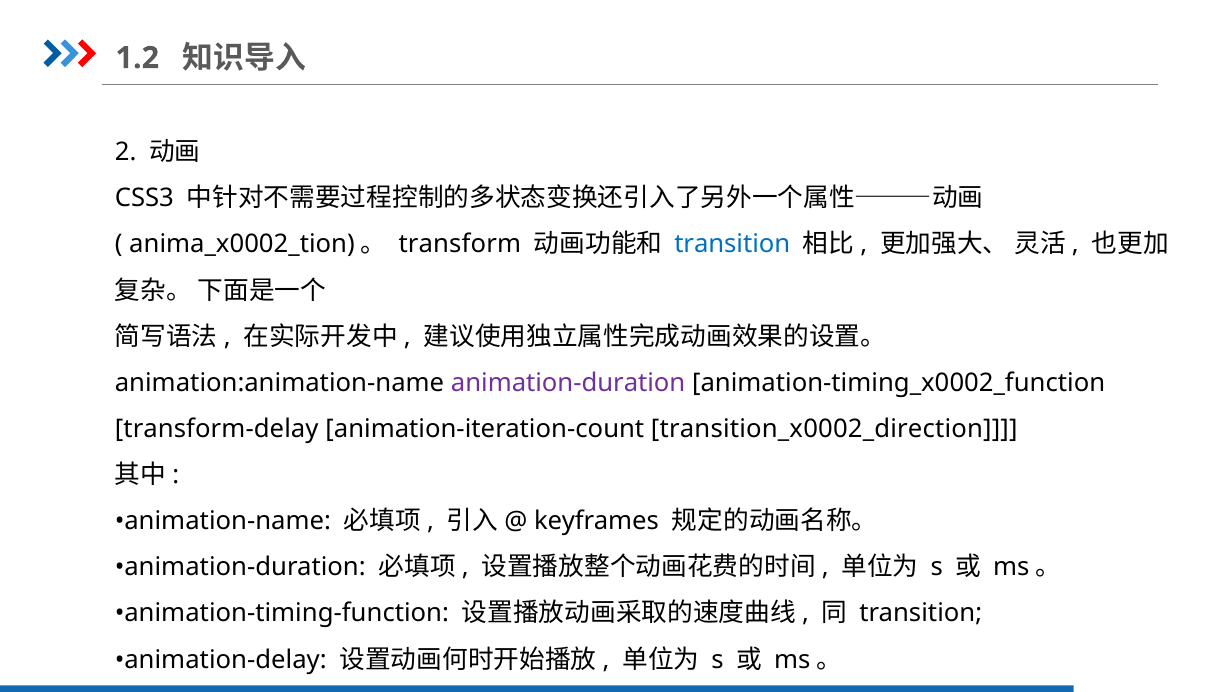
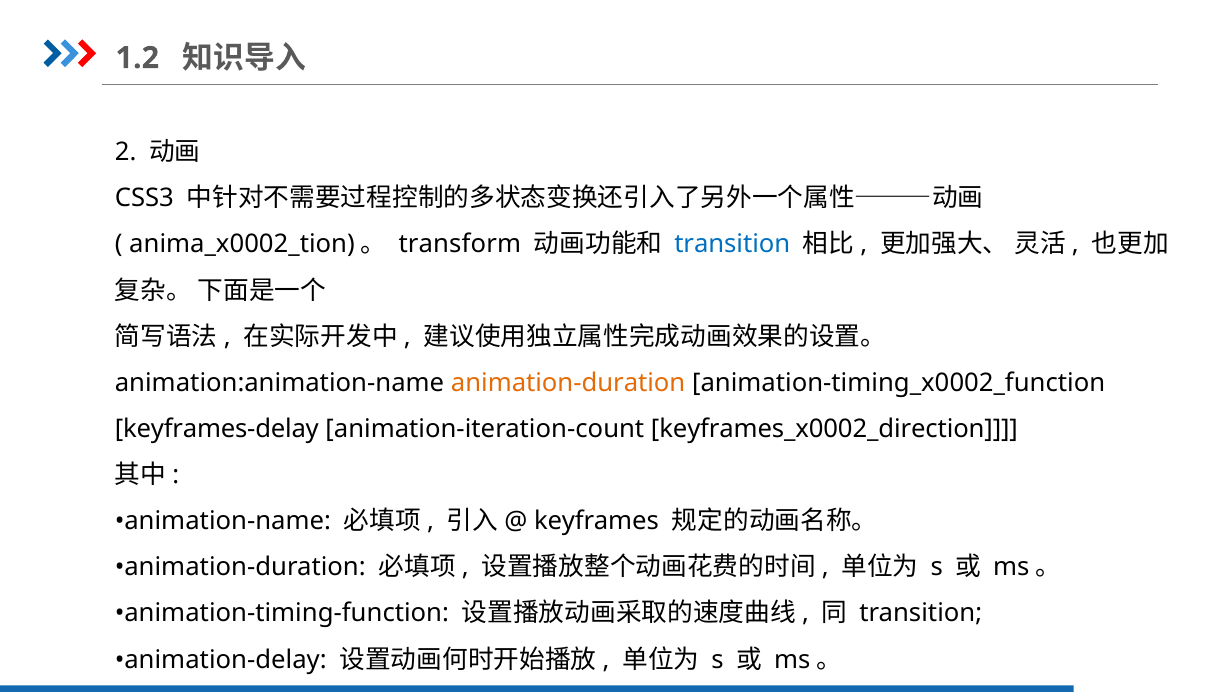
animation-duration at (568, 383) colour: purple -> orange
transform-delay: transform-delay -> keyframes-delay
transition_x0002_direction: transition_x0002_direction -> keyframes_x0002_direction
